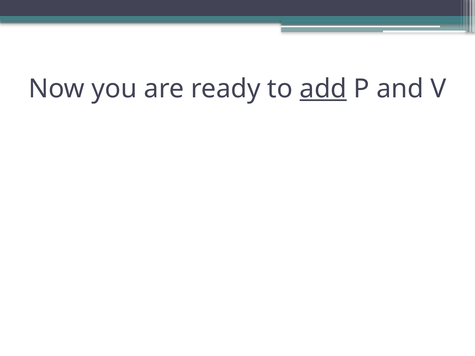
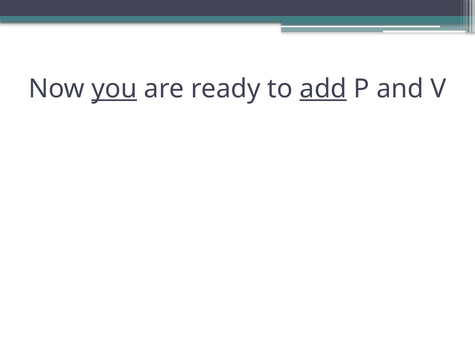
you underline: none -> present
